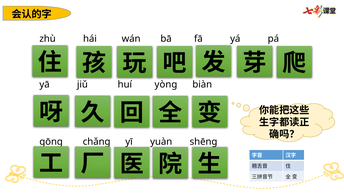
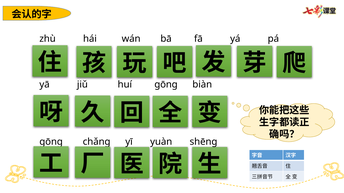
huí yòng: yòng -> gōng
